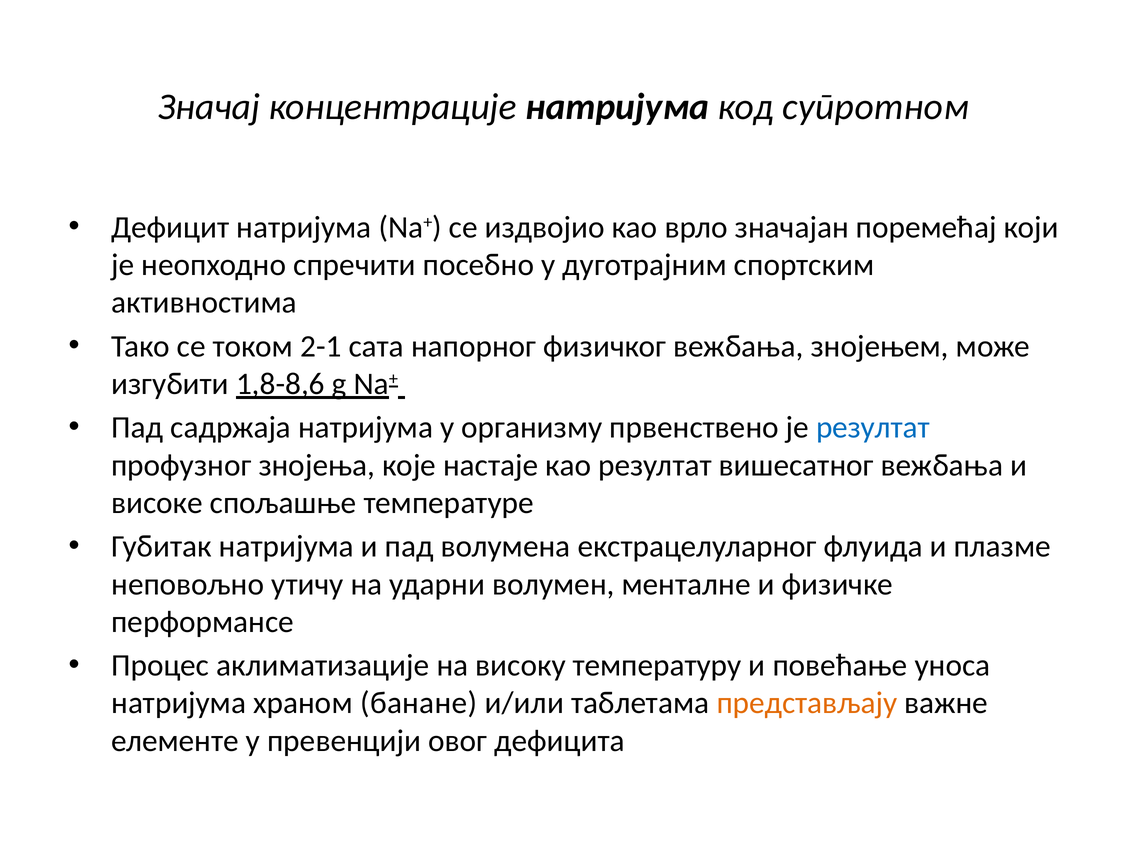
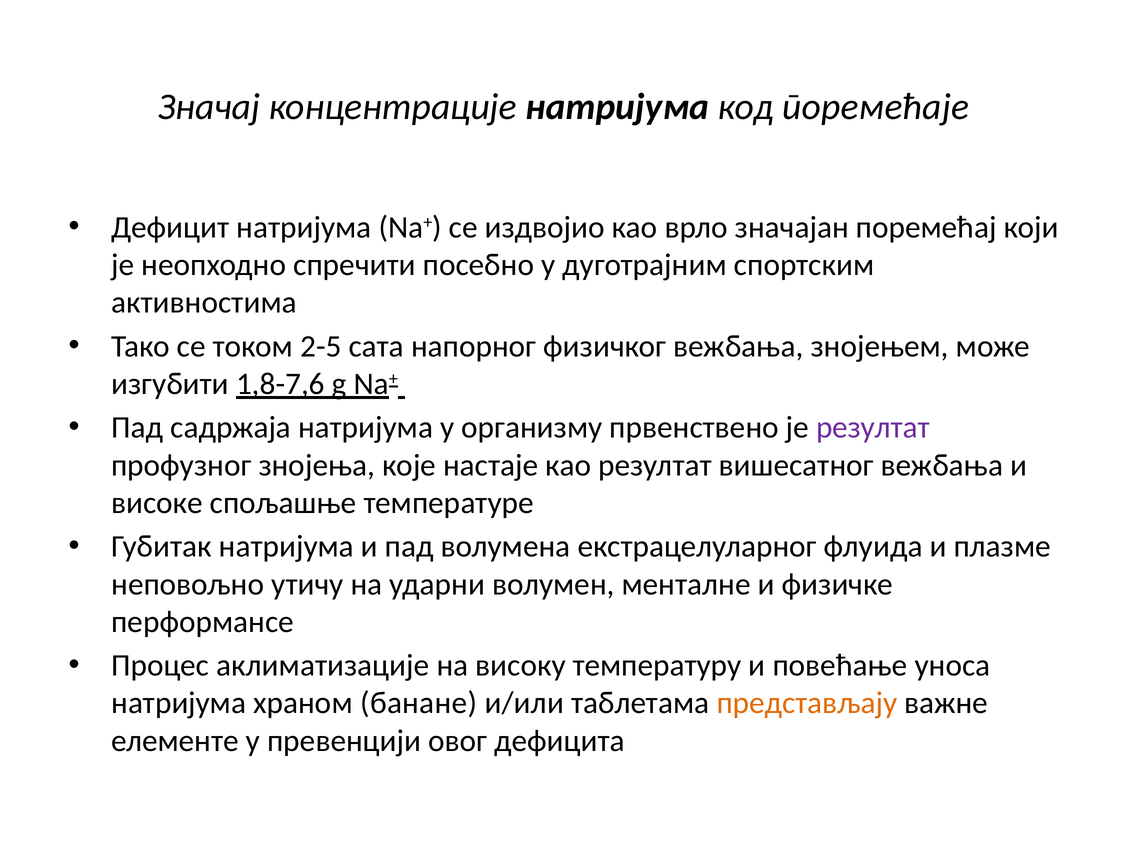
супротном: супротном -> поремећаје
2-1: 2-1 -> 2-5
1,8-8,6: 1,8-8,6 -> 1,8-7,6
резултат at (873, 428) colour: blue -> purple
